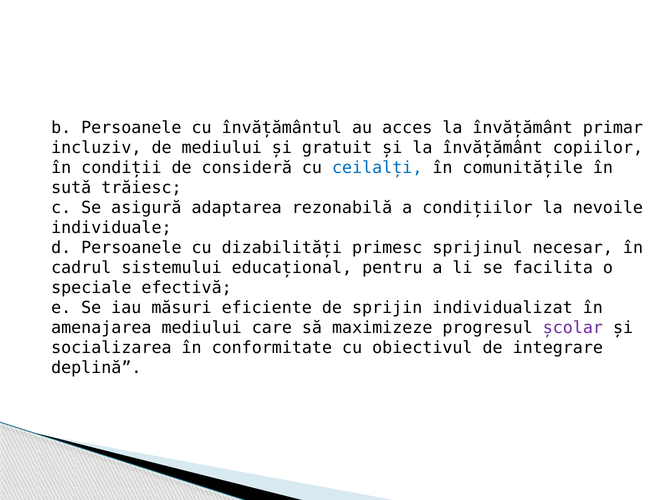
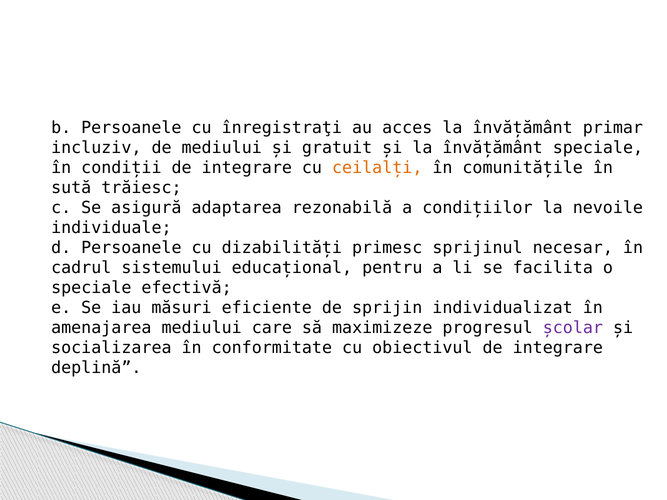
învățământul: învățământul -> înregistraţi
învățământ copiilor: copiilor -> speciale
condiții de consideră: consideră -> integrare
ceilalți colour: blue -> orange
